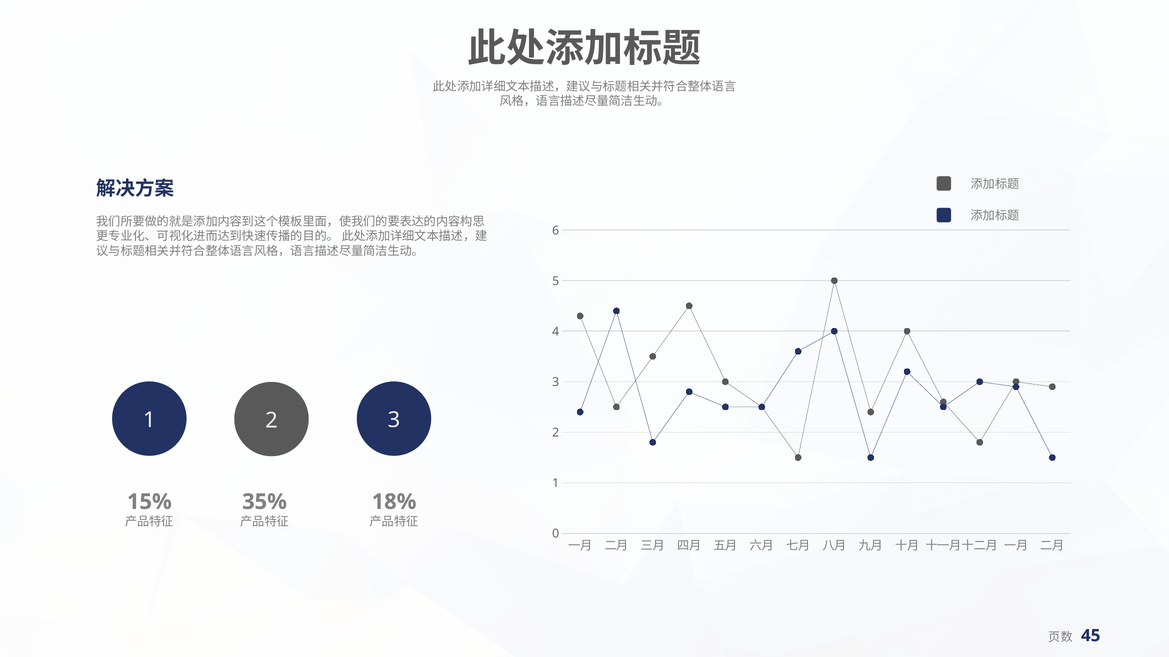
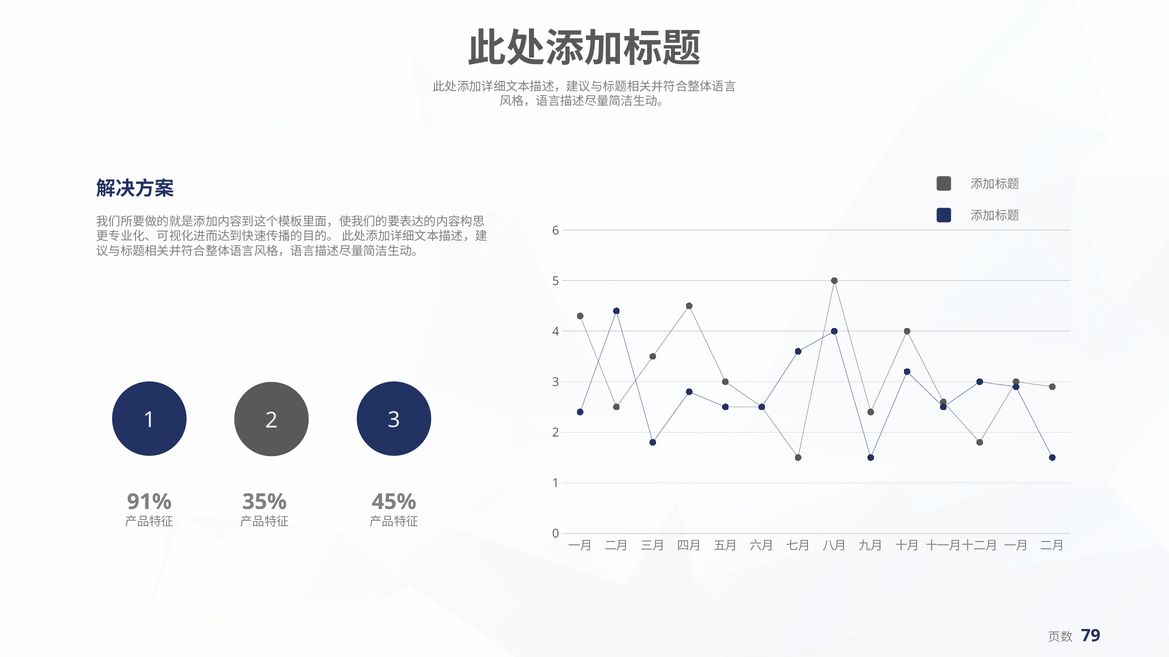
15%: 15% -> 91%
18%: 18% -> 45%
45: 45 -> 79
